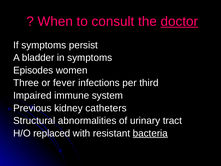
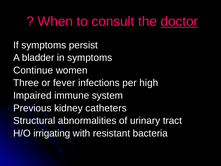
Episodes: Episodes -> Continue
third: third -> high
replaced: replaced -> irrigating
bacteria underline: present -> none
